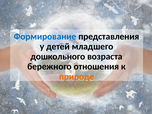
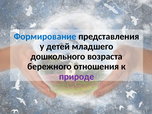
природе colour: orange -> purple
